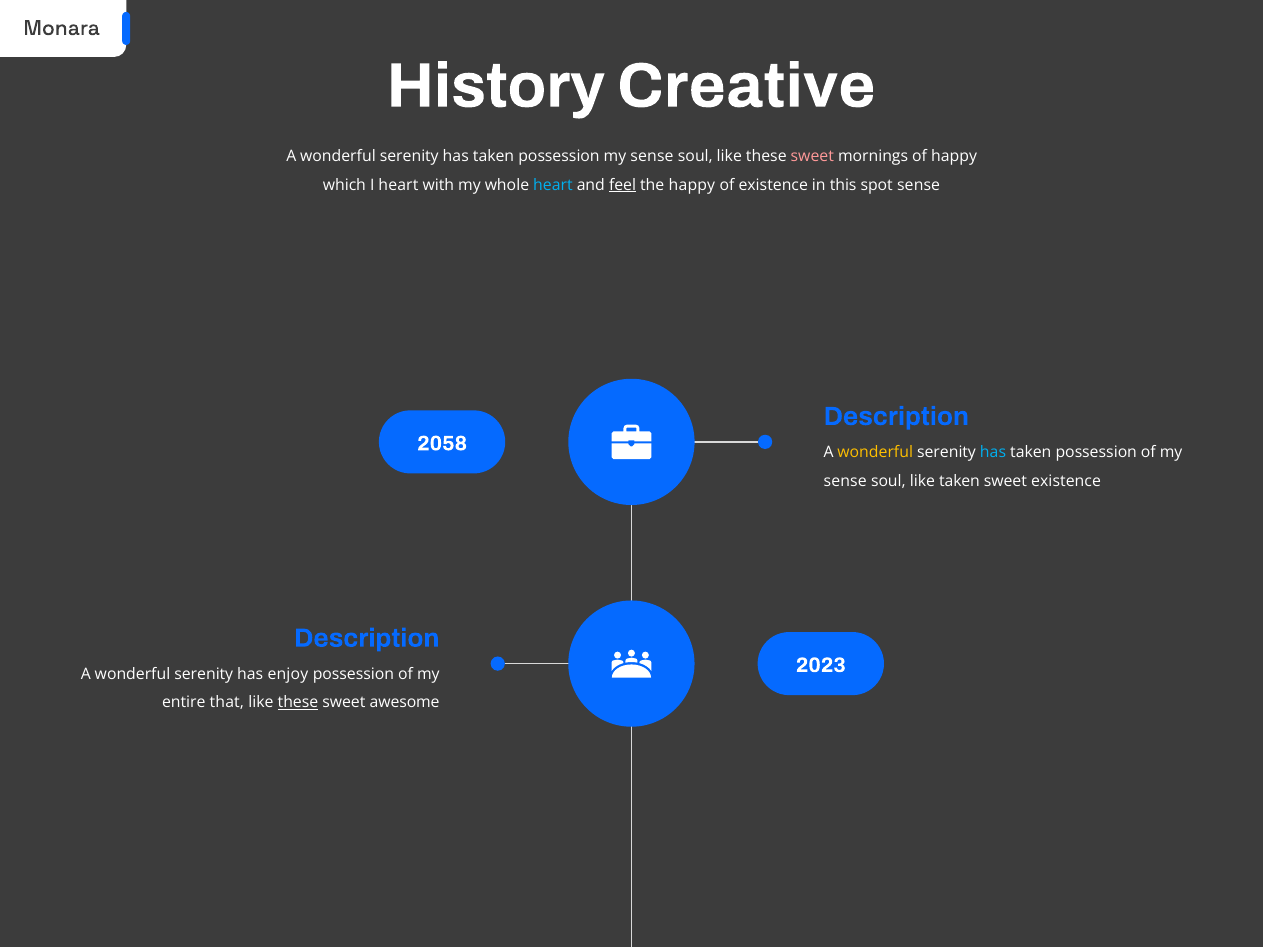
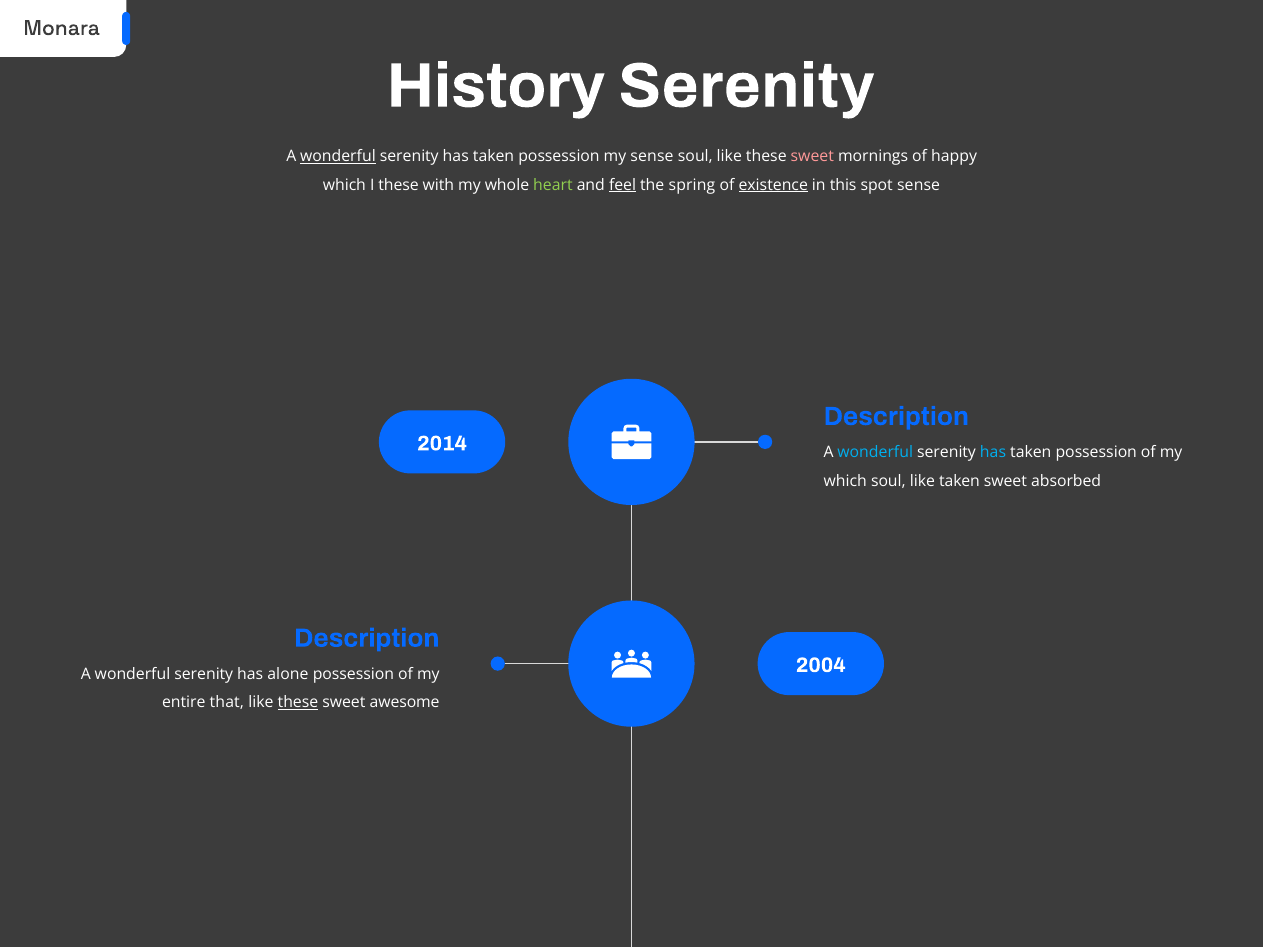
History Creative: Creative -> Serenity
wonderful at (338, 157) underline: none -> present
I heart: heart -> these
heart at (553, 185) colour: light blue -> light green
the happy: happy -> spring
existence at (773, 185) underline: none -> present
2058: 2058 -> 2014
wonderful at (875, 453) colour: yellow -> light blue
sense at (845, 481): sense -> which
sweet existence: existence -> absorbed
2023: 2023 -> 2004
enjoy: enjoy -> alone
